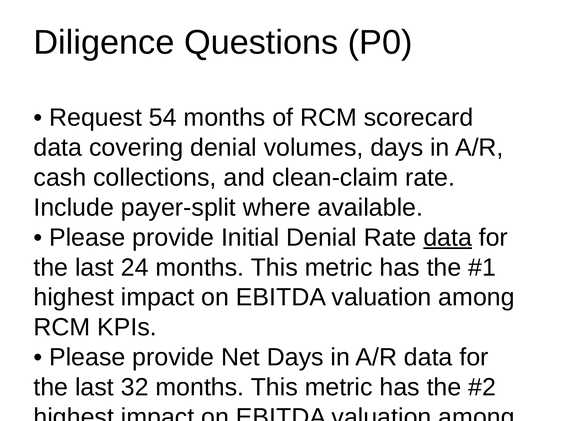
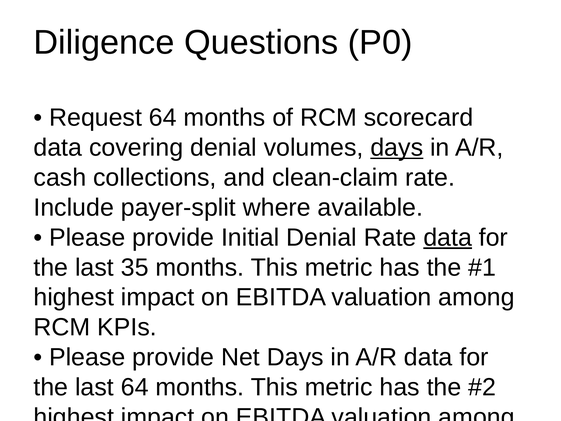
Request 54: 54 -> 64
days at (397, 148) underline: none -> present
24: 24 -> 35
last 32: 32 -> 64
